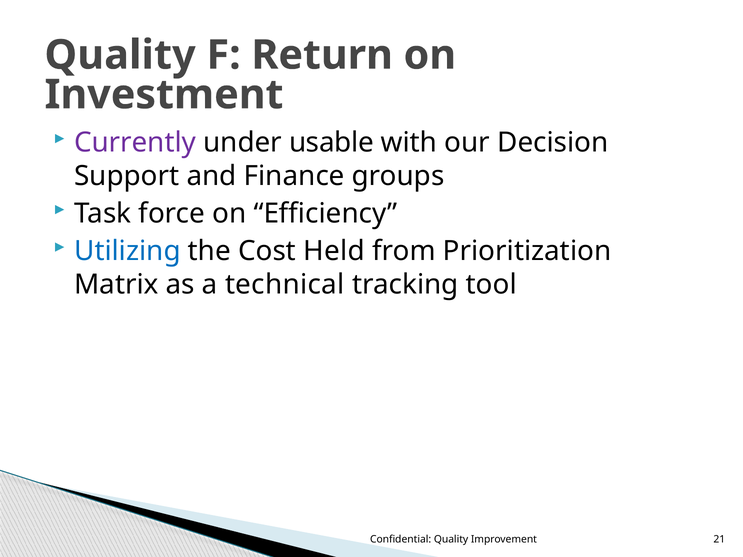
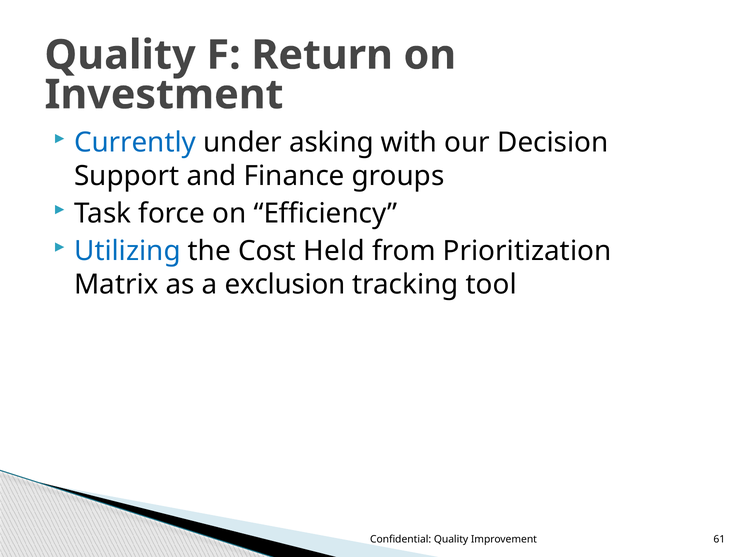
Currently colour: purple -> blue
usable: usable -> asking
technical: technical -> exclusion
21: 21 -> 61
